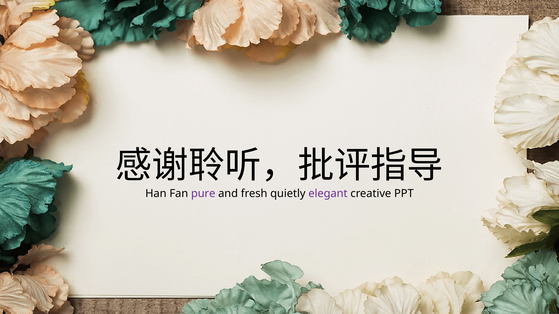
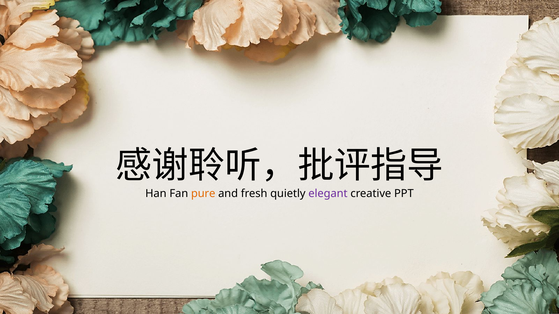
pure colour: purple -> orange
